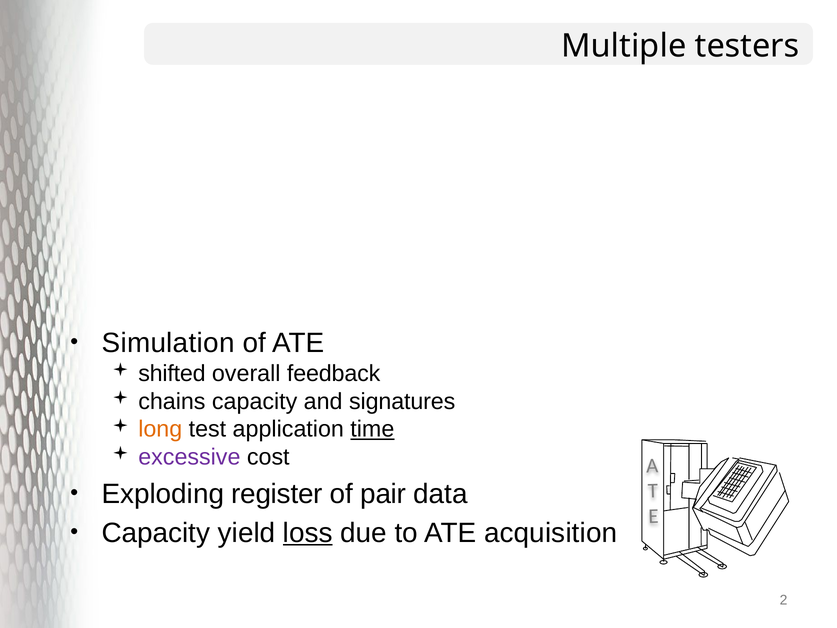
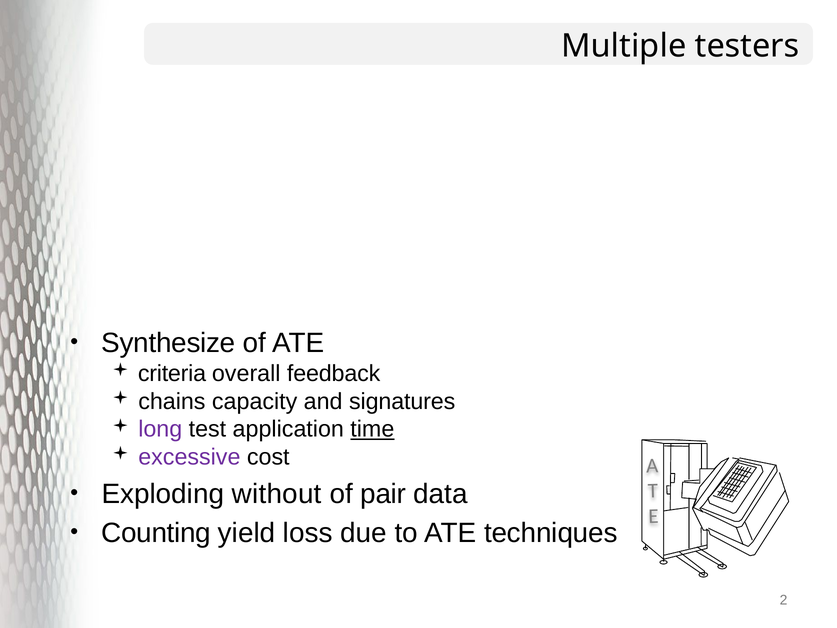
Simulation: Simulation -> Synthesize
shifted: shifted -> criteria
long colour: orange -> purple
register: register -> without
Capacity at (156, 533): Capacity -> Counting
loss underline: present -> none
acquisition: acquisition -> techniques
